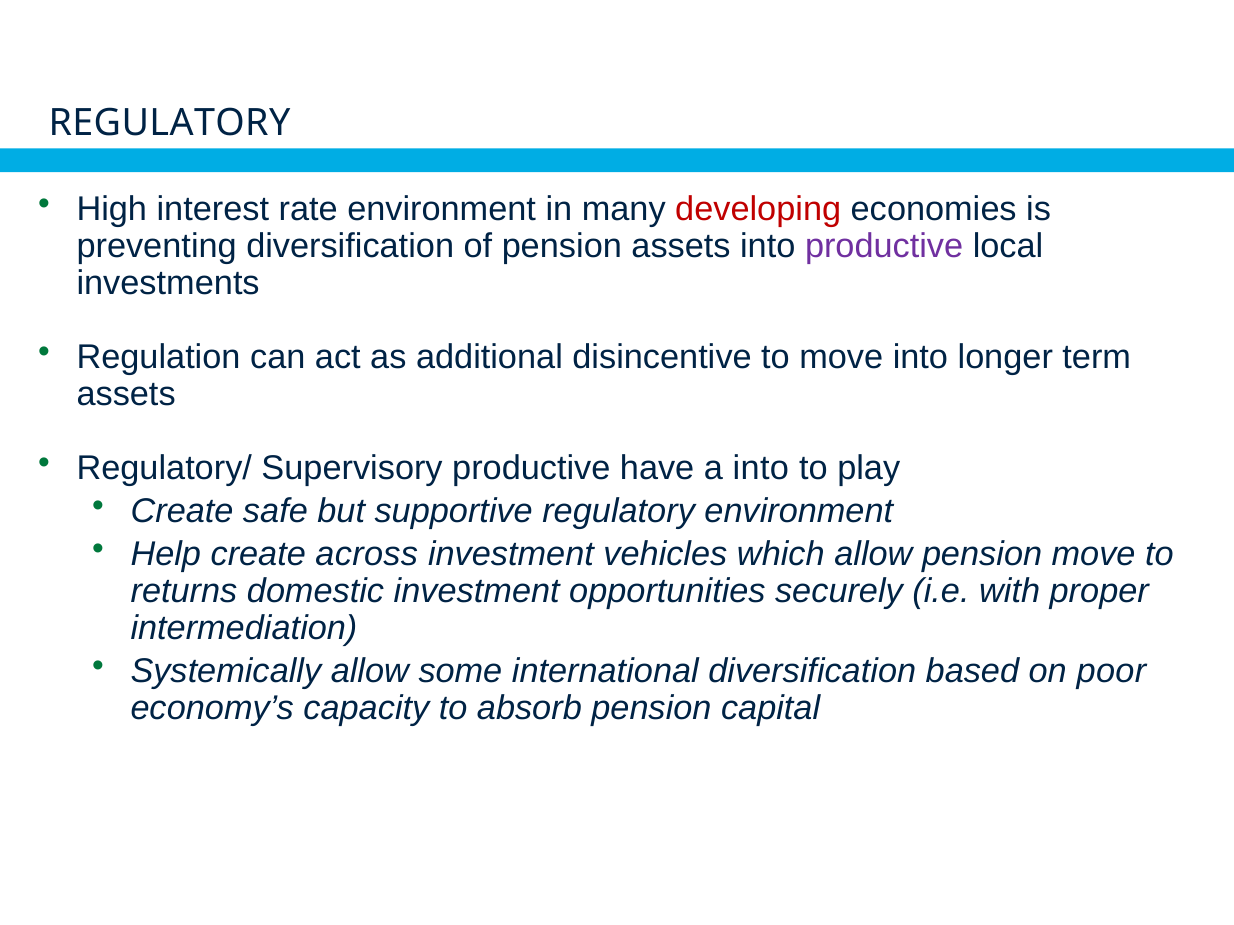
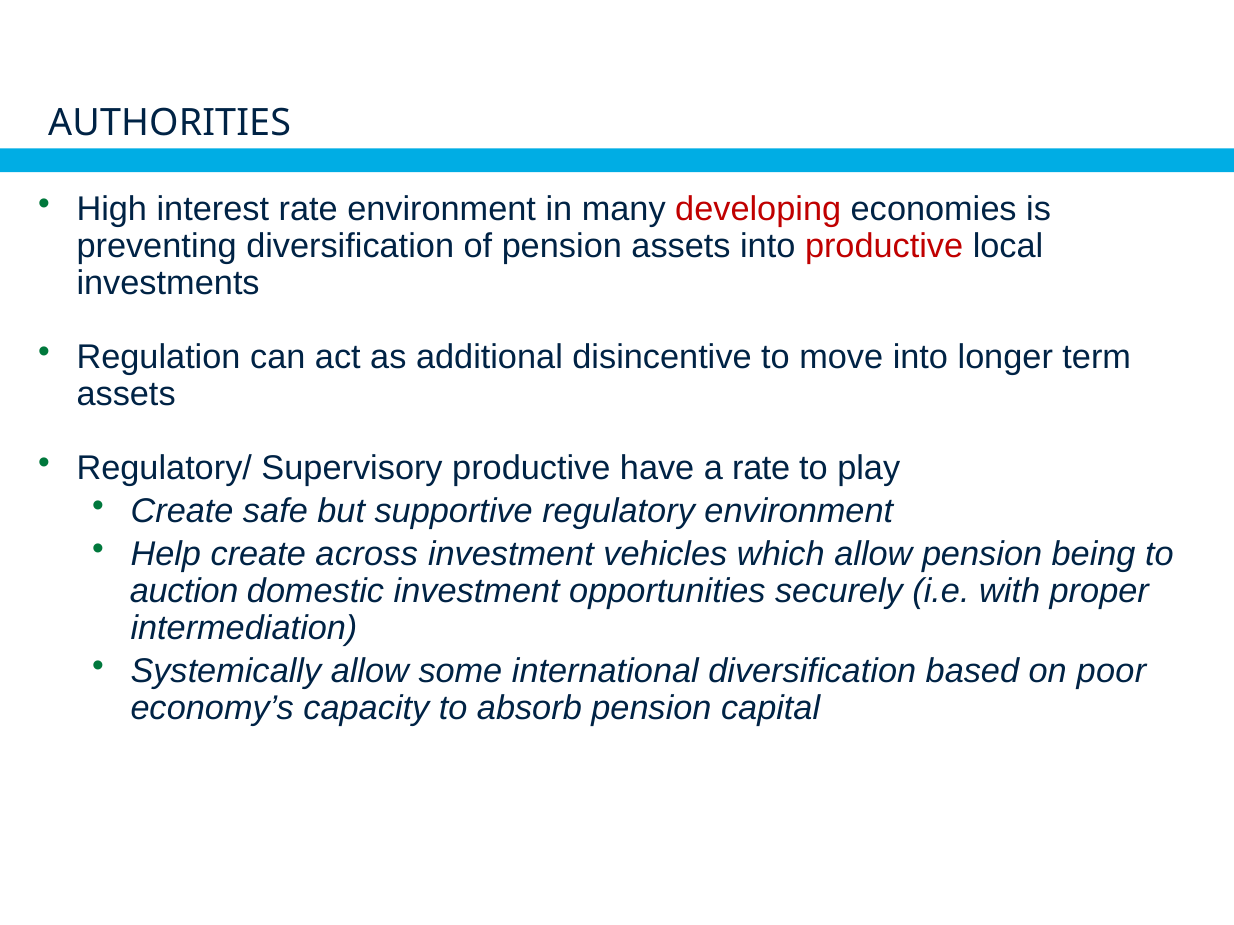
REGULATORY at (169, 123): REGULATORY -> AUTHORITIES
productive at (884, 246) colour: purple -> red
a into: into -> rate
pension move: move -> being
returns: returns -> auction
